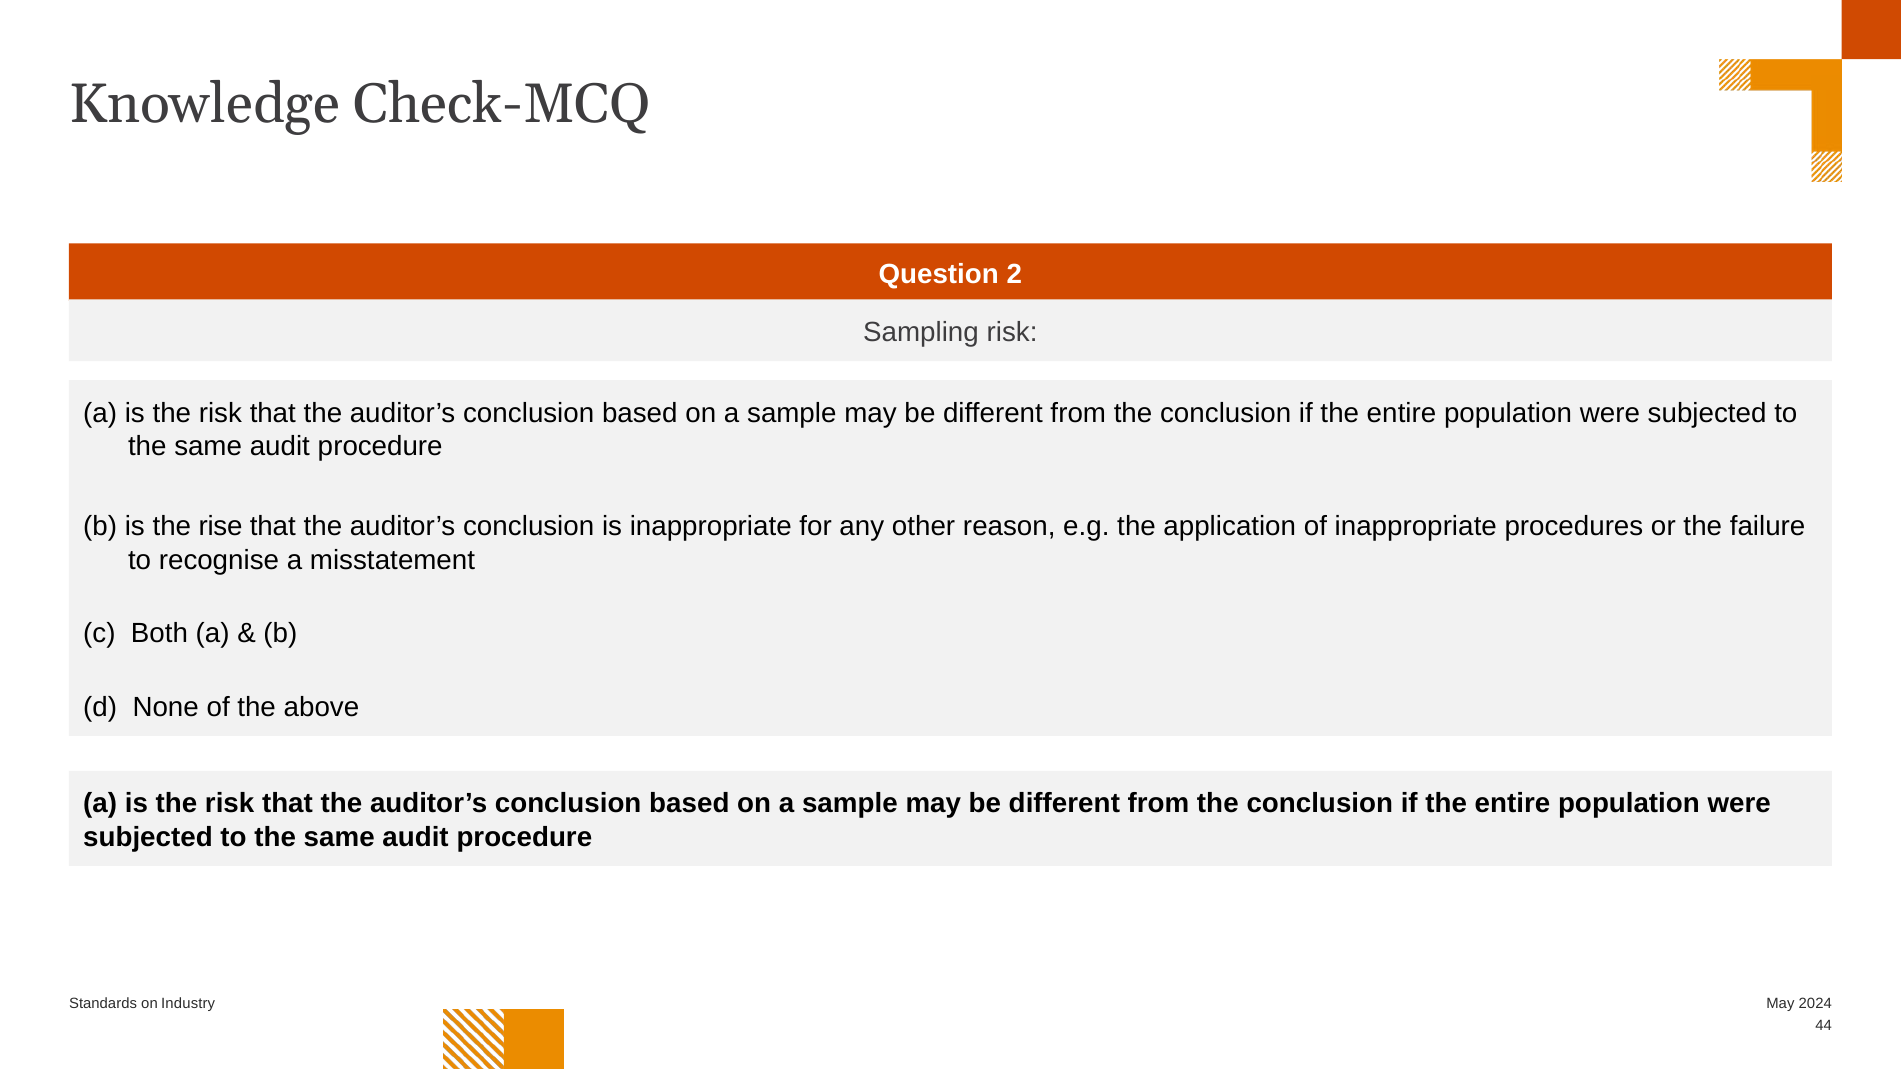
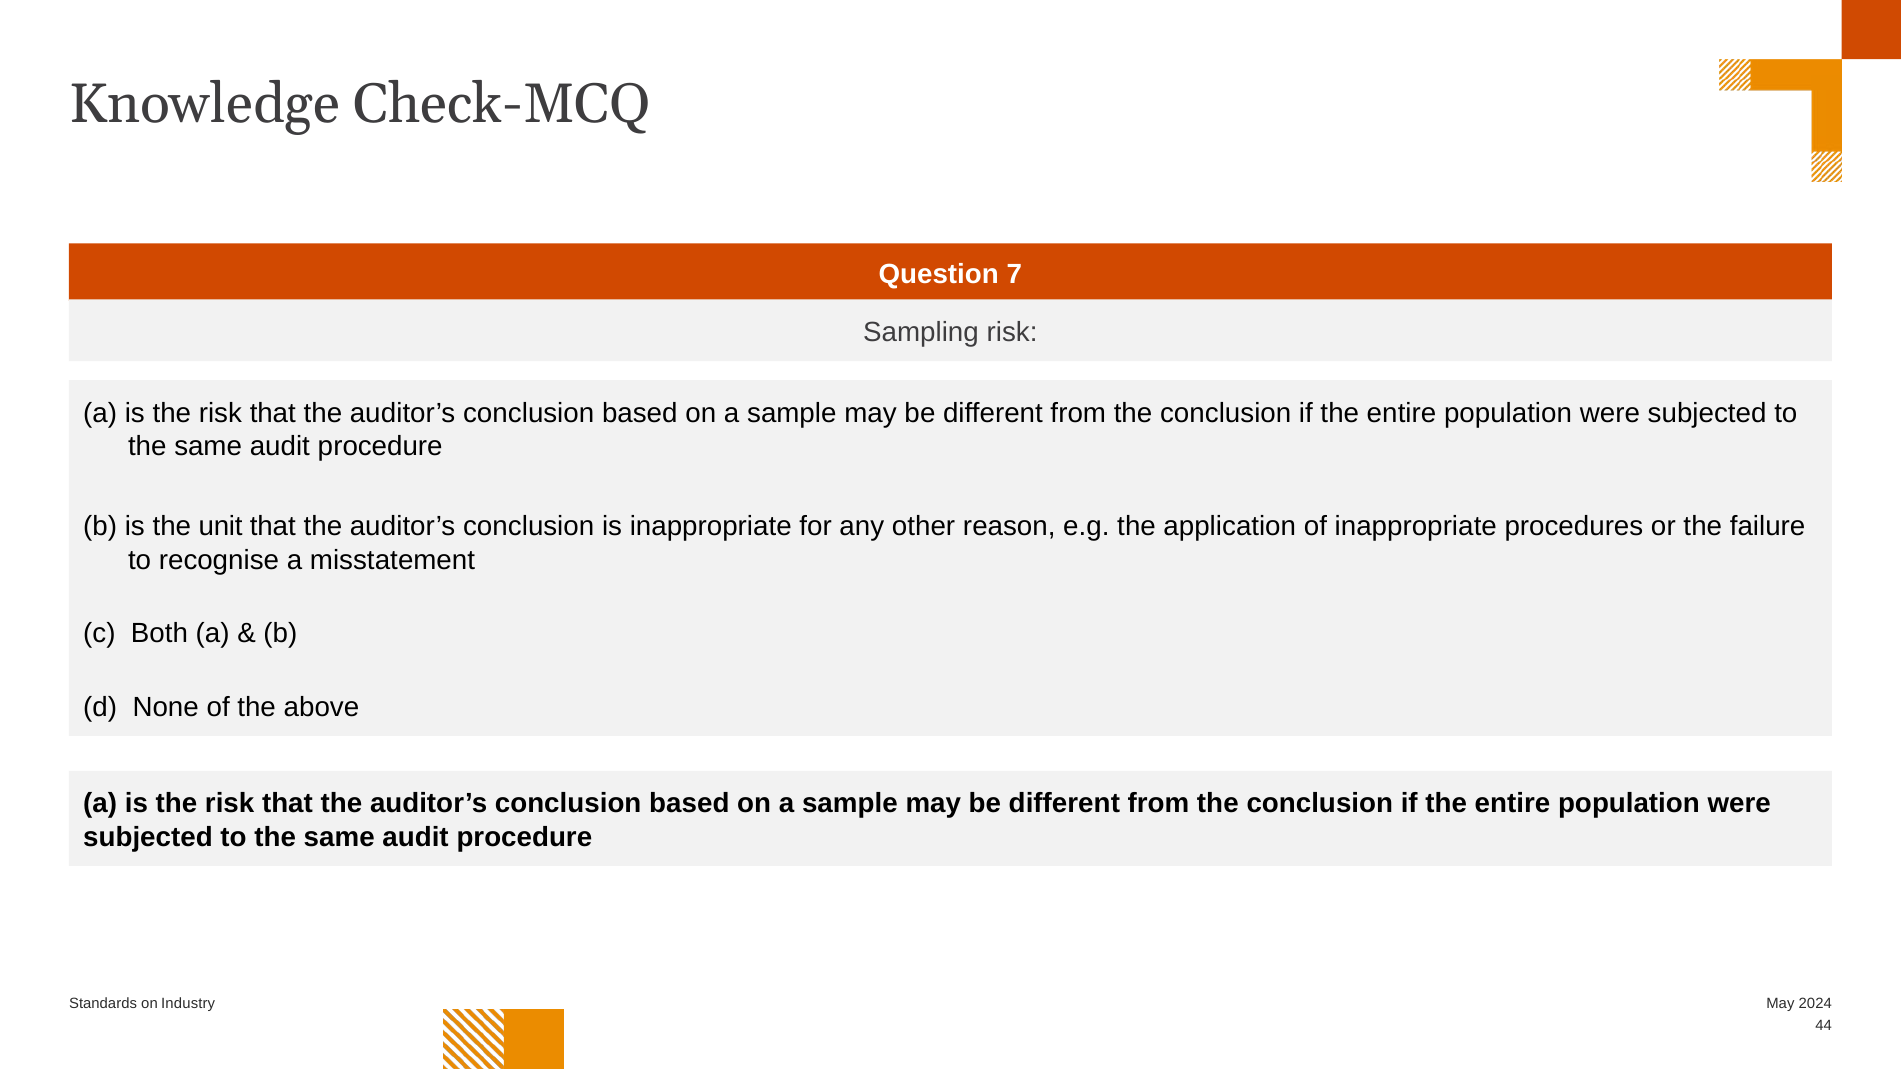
2: 2 -> 7
rise: rise -> unit
